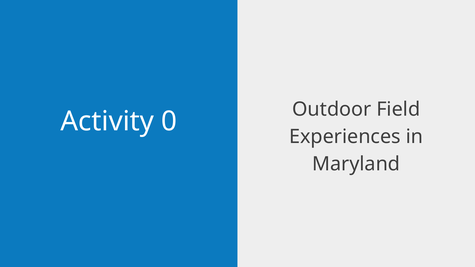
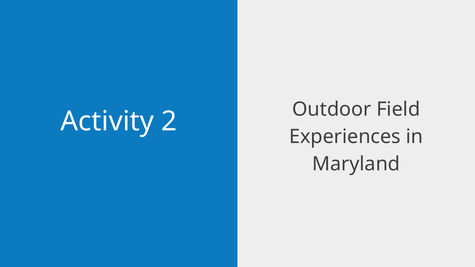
0: 0 -> 2
